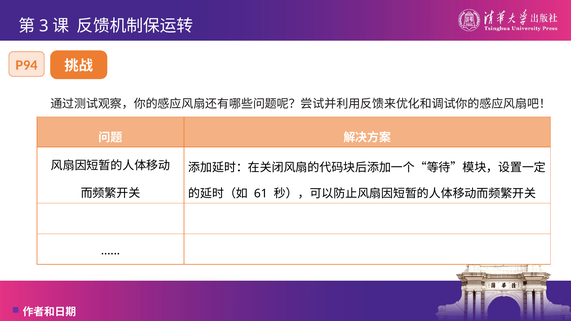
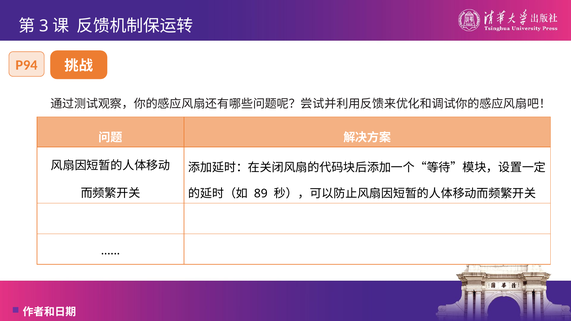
61: 61 -> 89
